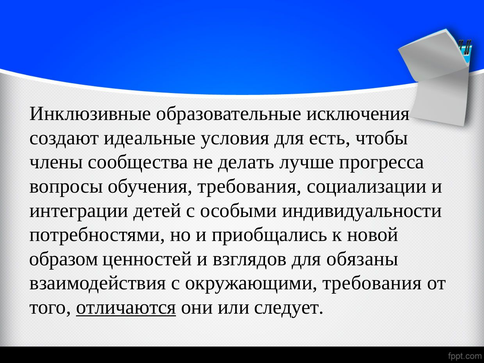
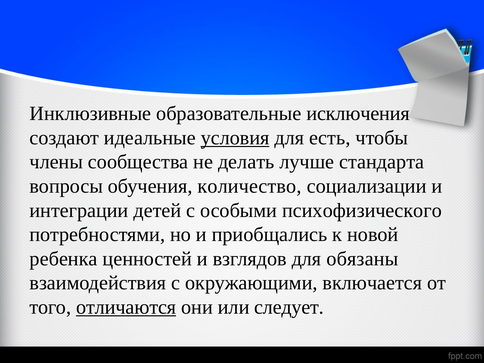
условия underline: none -> present
прогресса: прогресса -> стандарта
обучения требования: требования -> количество
индивидуальности: индивидуальности -> психофизического
образом: образом -> ребенка
окружающими требования: требования -> включается
